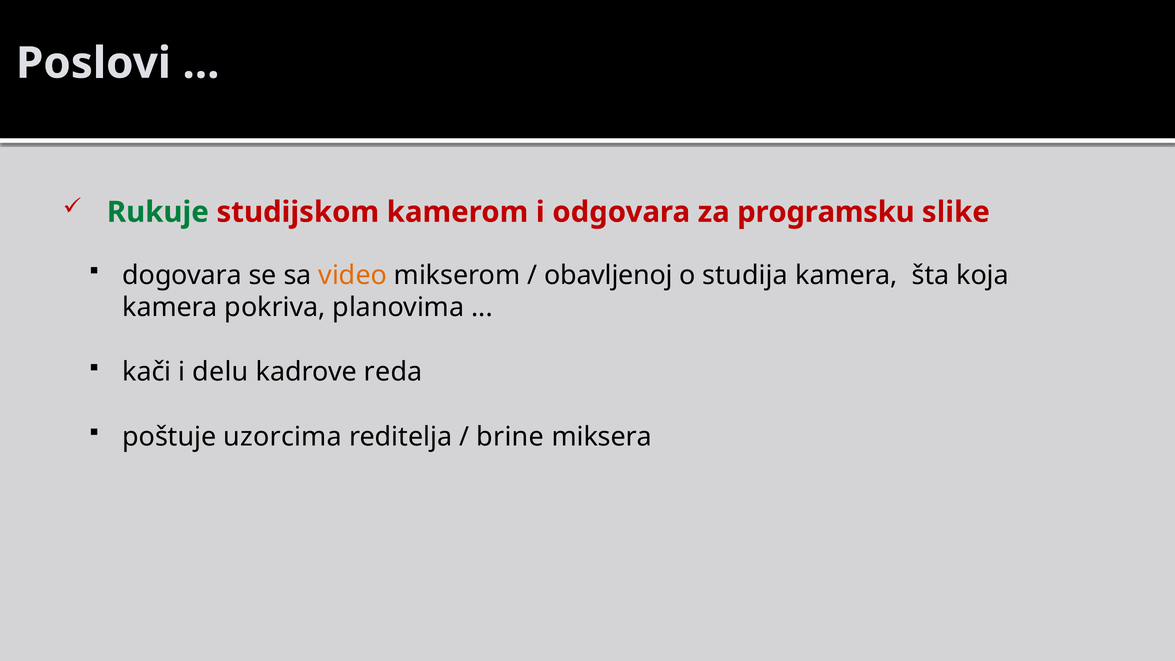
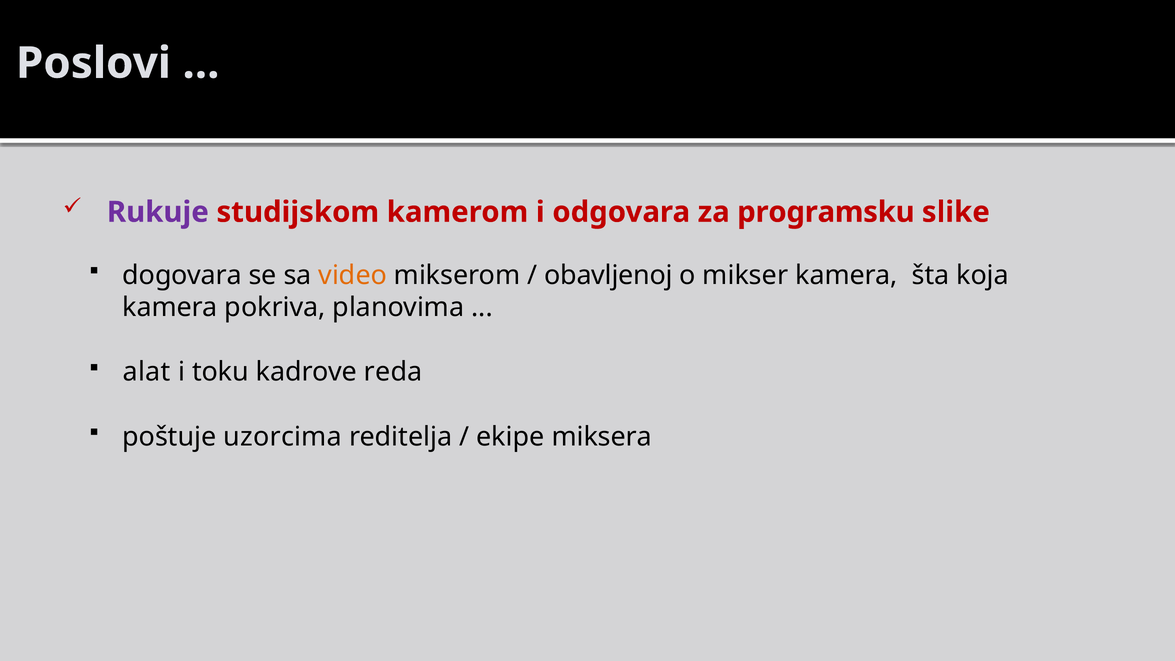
Rukuje colour: green -> purple
studija: studija -> mikser
kači: kači -> alat
delu: delu -> toku
brine: brine -> ekipe
